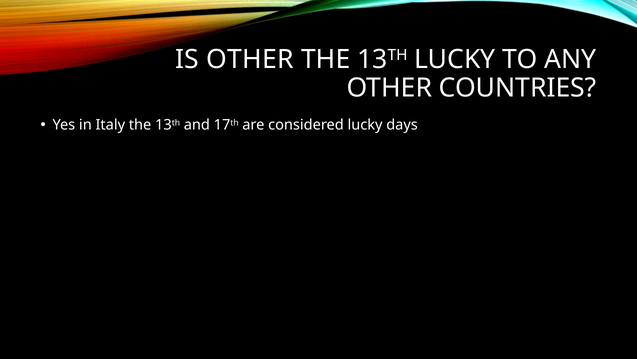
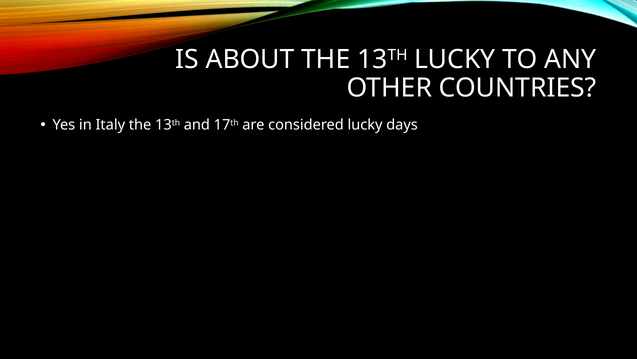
IS OTHER: OTHER -> ABOUT
